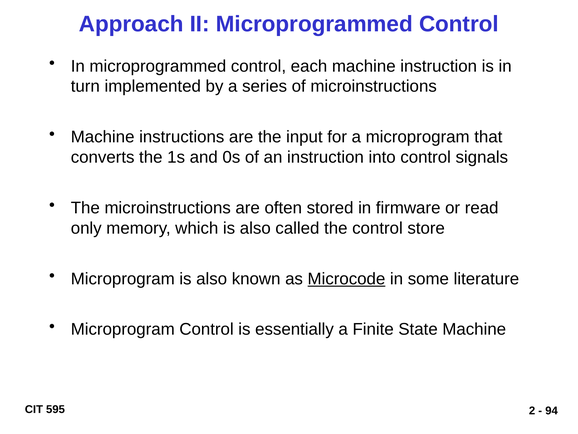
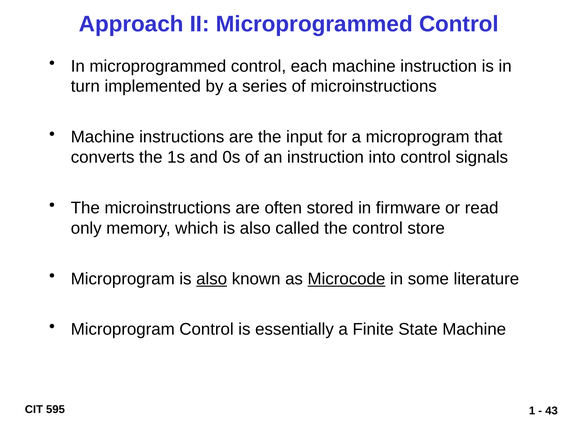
also at (212, 278) underline: none -> present
2: 2 -> 1
94: 94 -> 43
